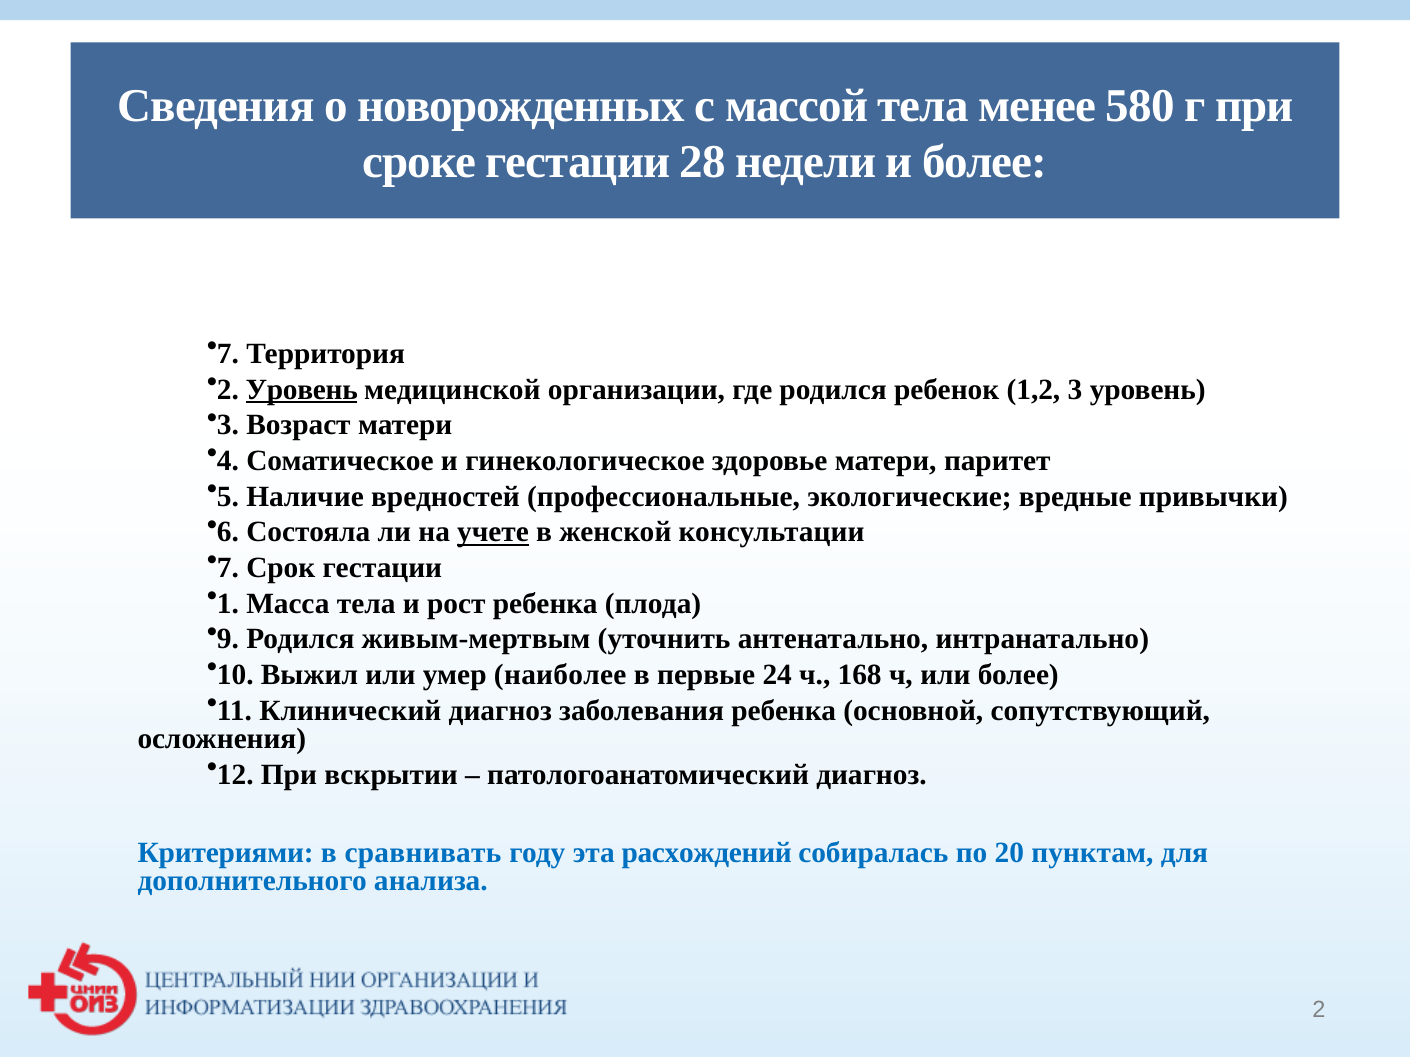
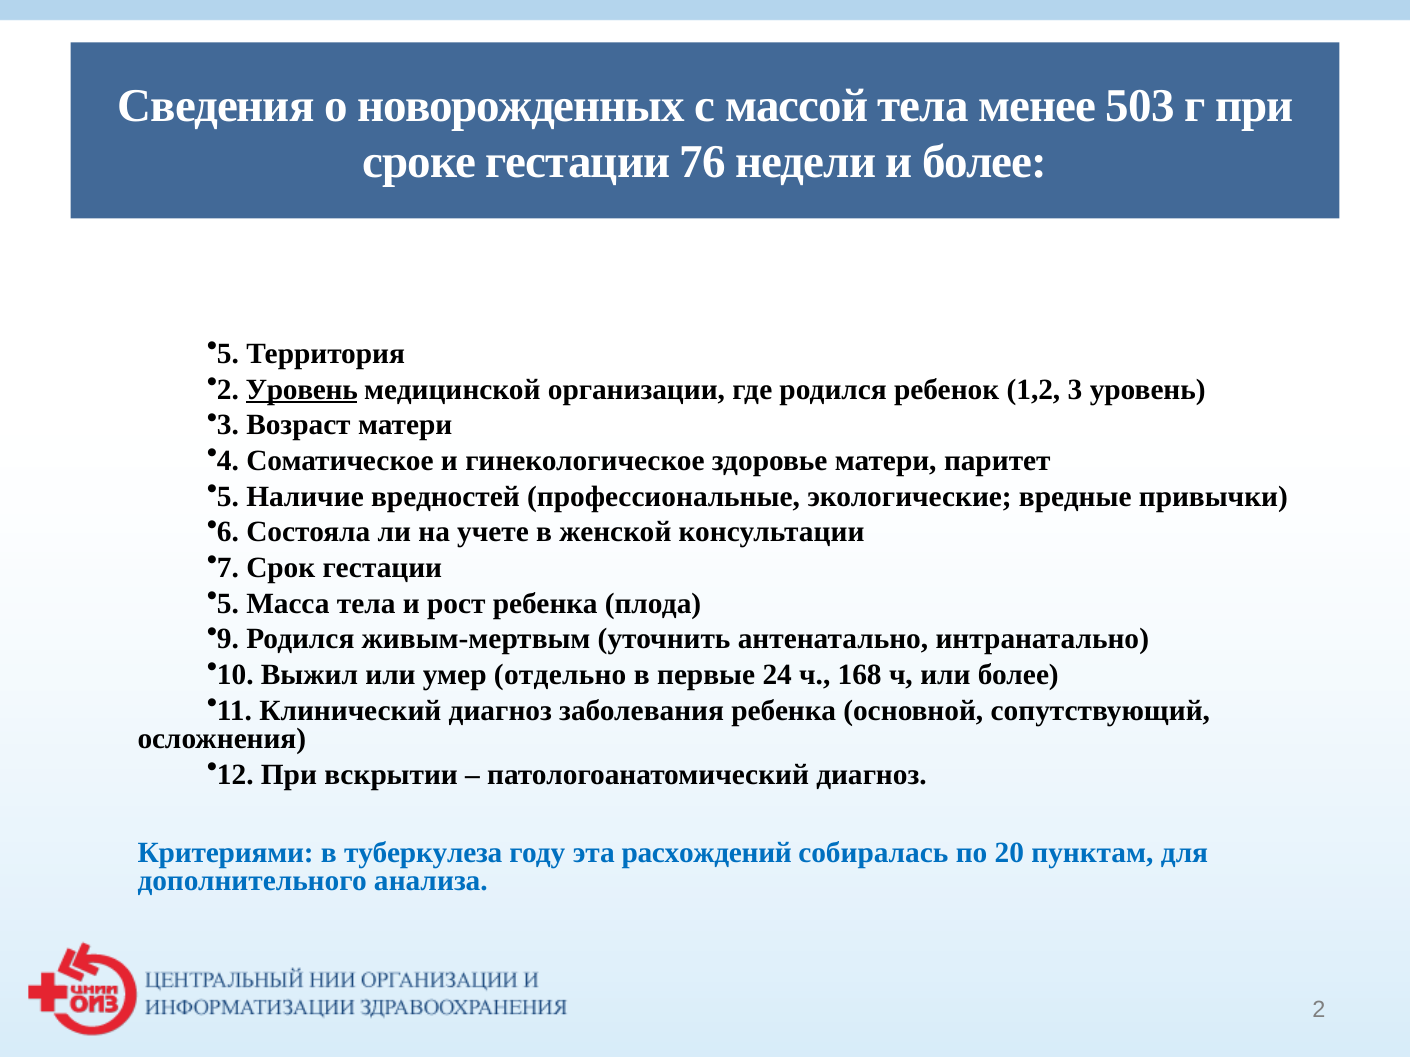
580: 580 -> 503
28: 28 -> 76
7 at (228, 354): 7 -> 5
учете underline: present -> none
1 at (228, 604): 1 -> 5
наиболее: наиболее -> отдельно
сравнивать: сравнивать -> туберкулеза
